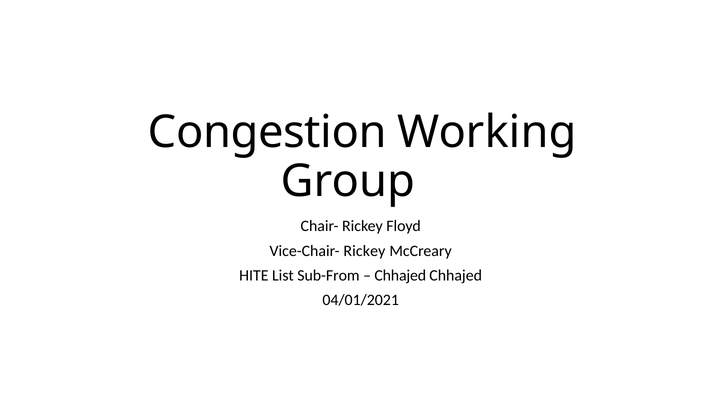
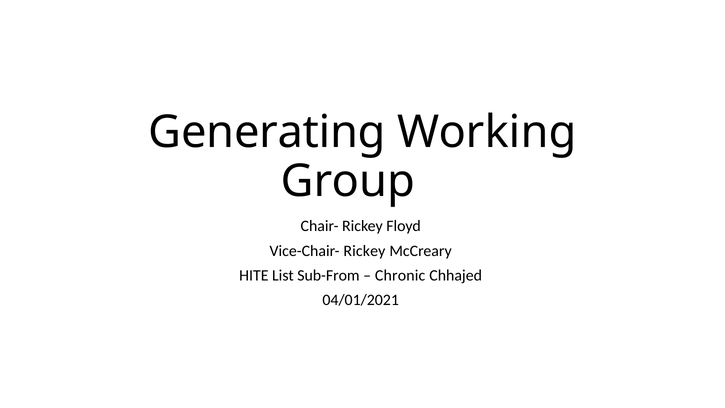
Congestion: Congestion -> Generating
Chhajed at (400, 275): Chhajed -> Chronic
